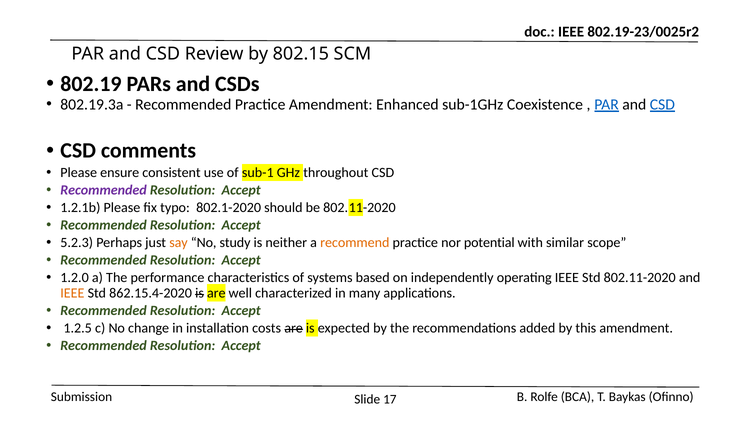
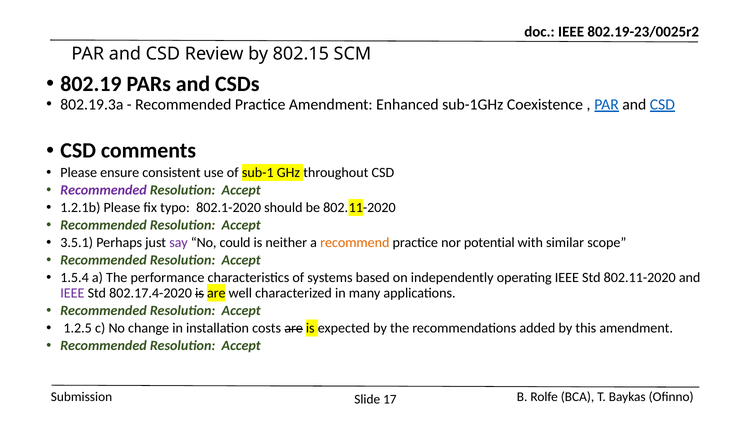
5.2.3: 5.2.3 -> 3.5.1
say colour: orange -> purple
study: study -> could
1.2.0: 1.2.0 -> 1.5.4
IEEE at (72, 293) colour: orange -> purple
862.15.4-2020: 862.15.4-2020 -> 802.17.4-2020
